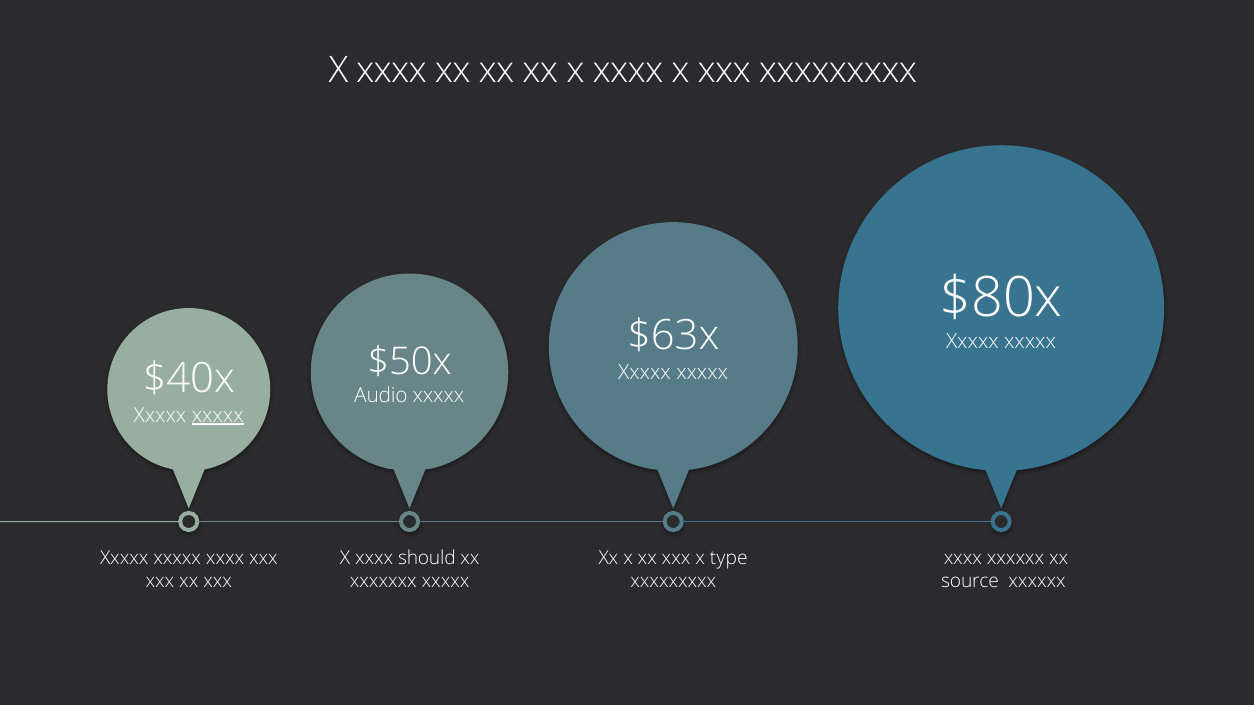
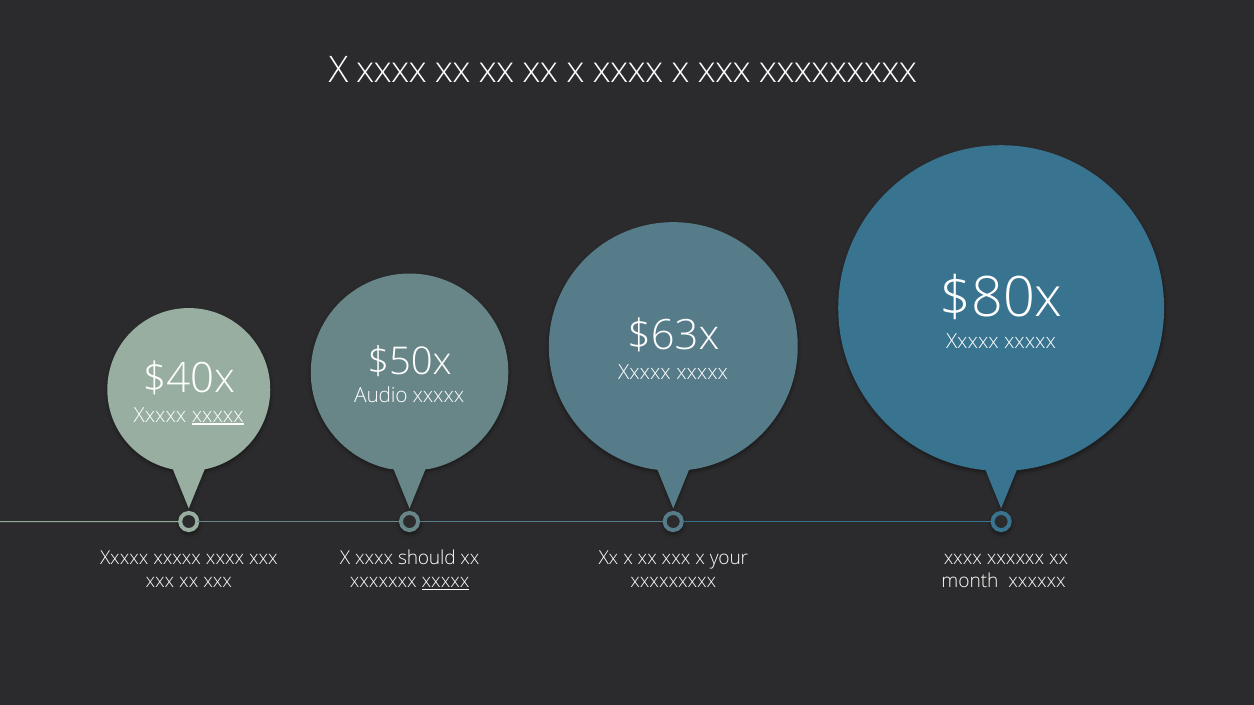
type: type -> your
xxxxx at (446, 582) underline: none -> present
source: source -> month
